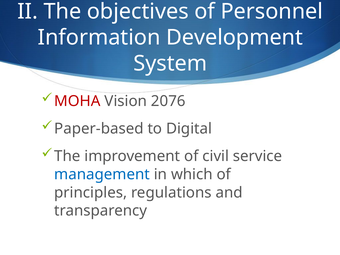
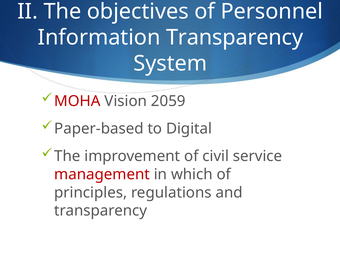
Information Development: Development -> Transparency
2076: 2076 -> 2059
management colour: blue -> red
